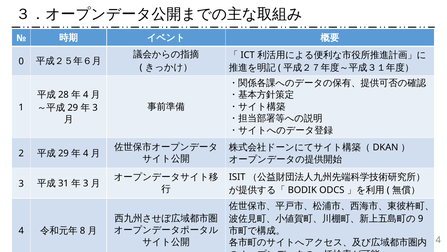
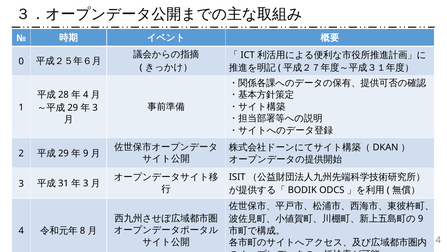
4 at (86, 153): 4 -> 9
